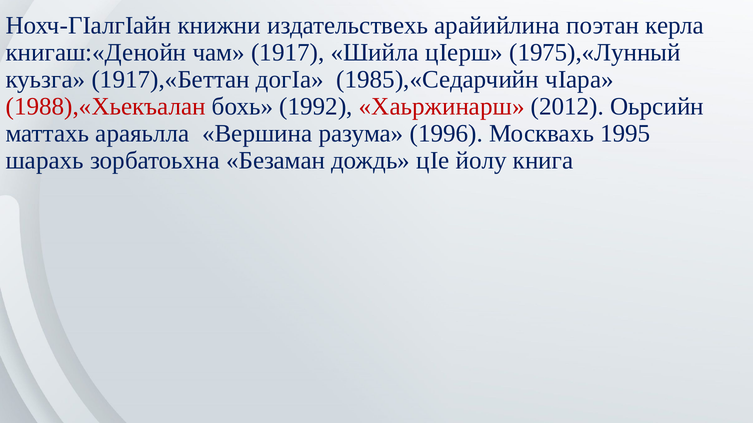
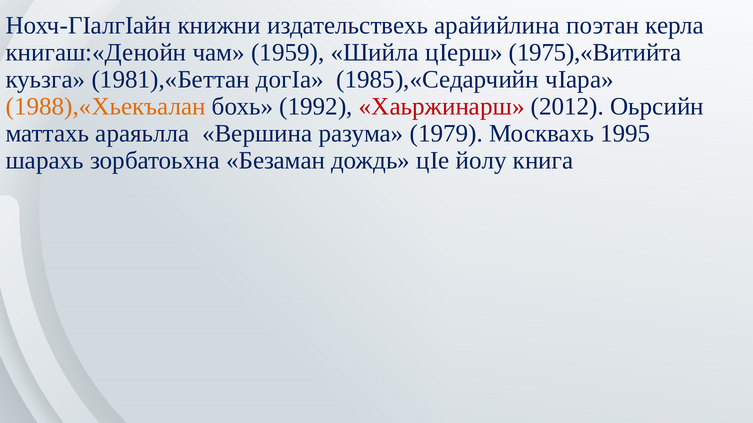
1917: 1917 -> 1959
1975),«Лунный: 1975),«Лунный -> 1975),«Витийта
1917),«Беттан: 1917),«Беттан -> 1981),«Беттан
1988),«Хьекъалан colour: red -> orange
1996: 1996 -> 1979
